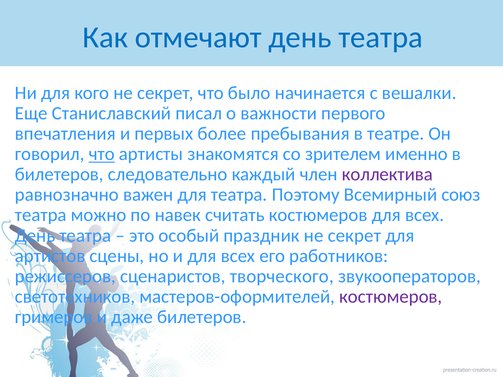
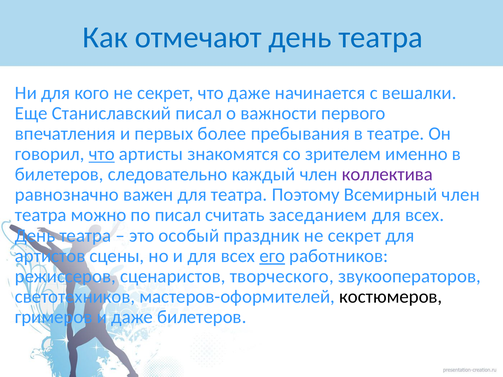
что было: было -> даже
Всемирный союз: союз -> член
по навек: навек -> писал
считать костюмеров: костюмеров -> заседанием
его underline: none -> present
костюмеров at (391, 297) colour: purple -> black
